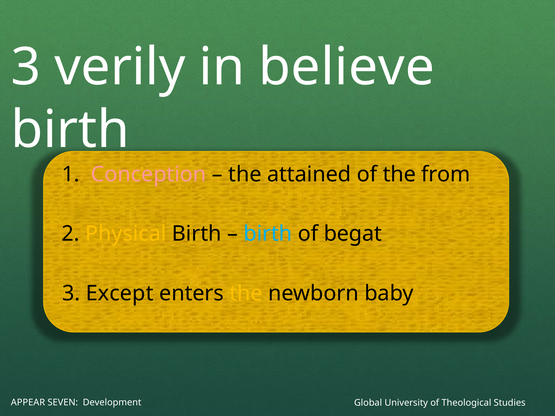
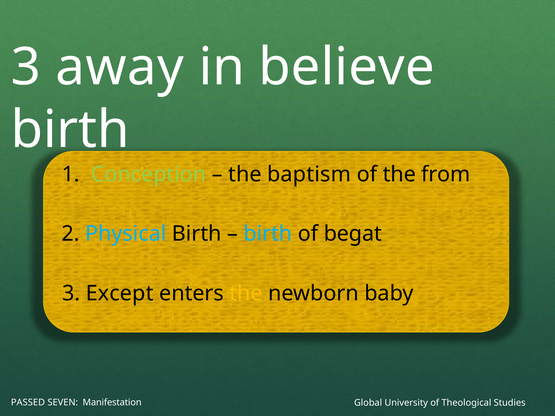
verily: verily -> away
Conception colour: pink -> light green
attained: attained -> baptism
Physical colour: yellow -> light blue
APPEAR: APPEAR -> PASSED
Development: Development -> Manifestation
